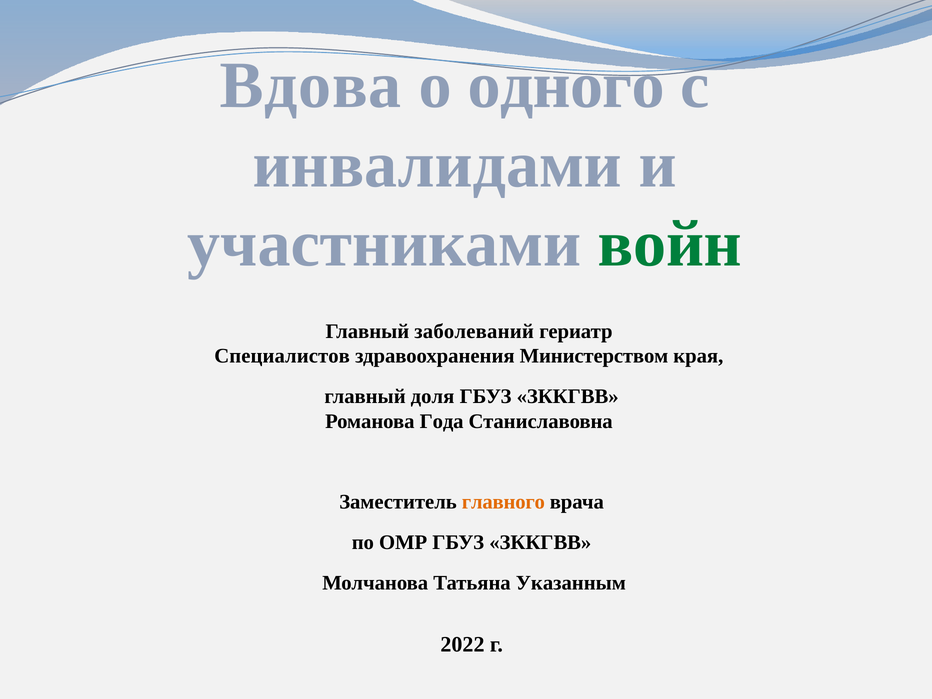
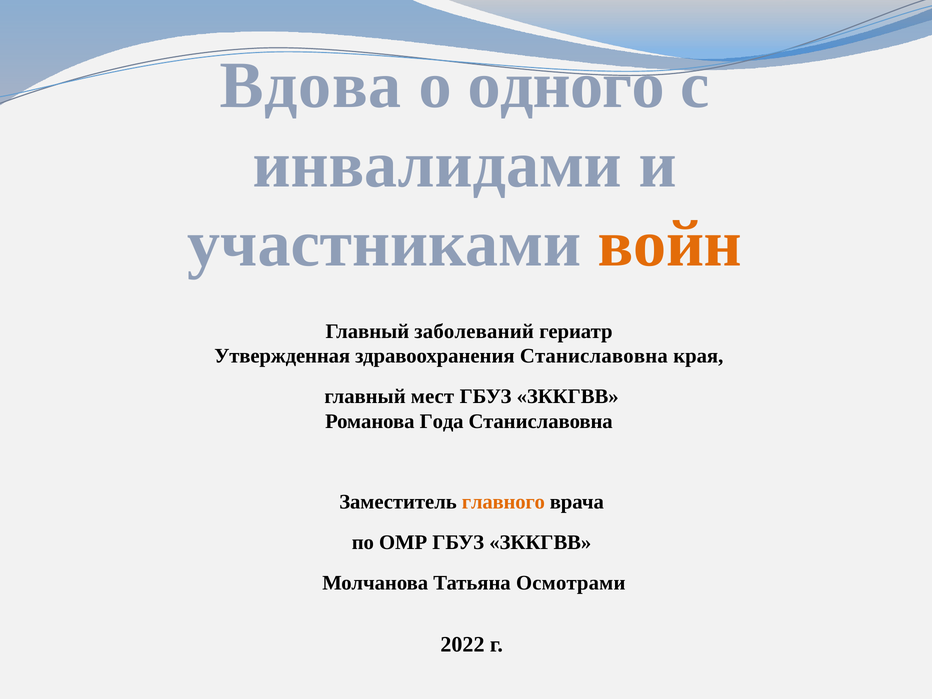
войн colour: green -> orange
Специалистов: Специалистов -> Утвержденная
здравоохранения Министерством: Министерством -> Станиславовна
доля: доля -> мест
Указанным: Указанным -> Осмотрами
